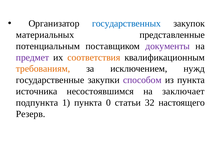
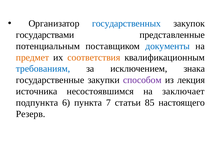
материальных: материальных -> государствами
документы colour: purple -> blue
предмет colour: purple -> orange
требованиям colour: orange -> blue
нужд: нужд -> знака
из пункта: пункта -> лекция
1: 1 -> 6
0: 0 -> 7
32: 32 -> 85
